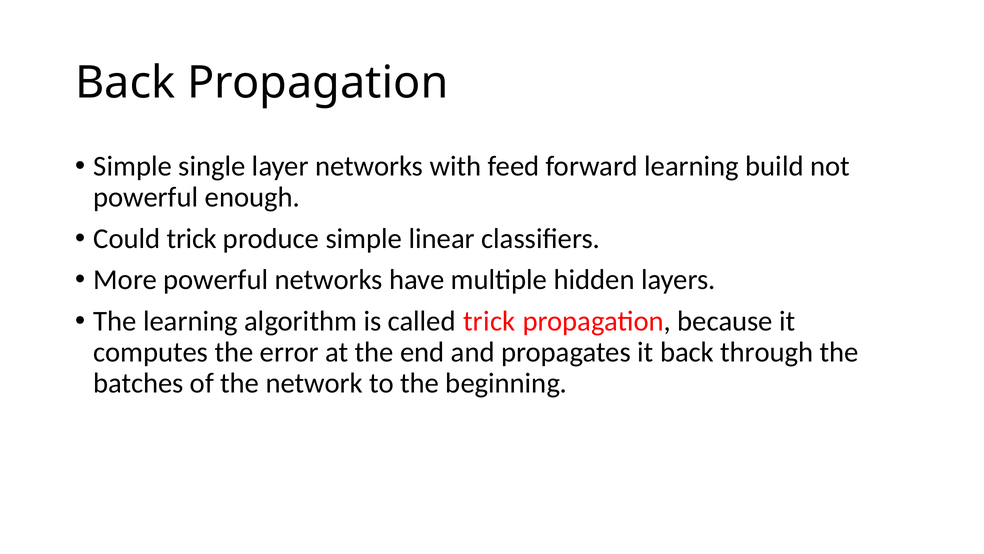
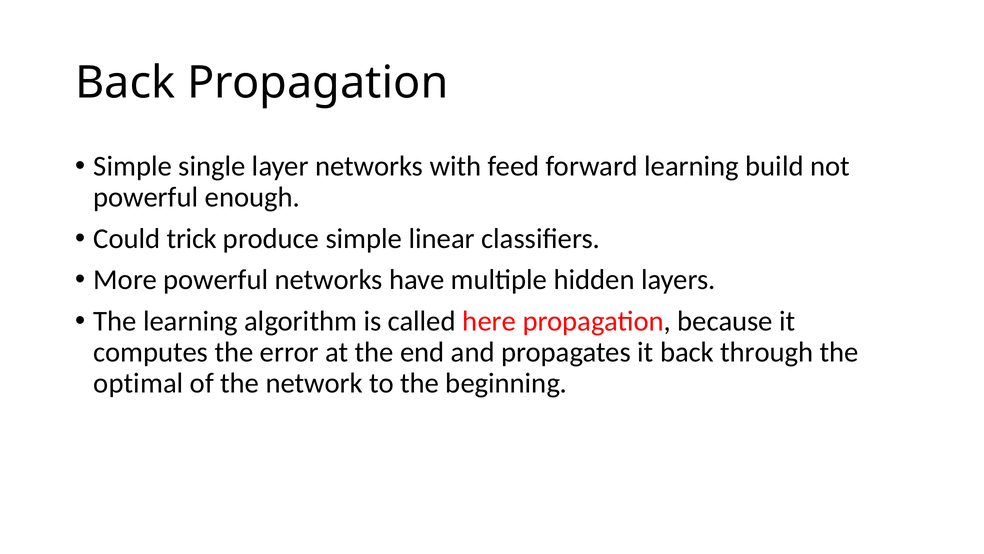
called trick: trick -> here
batches: batches -> optimal
